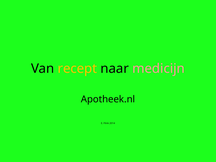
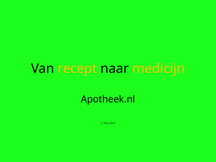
medicijn colour: pink -> yellow
